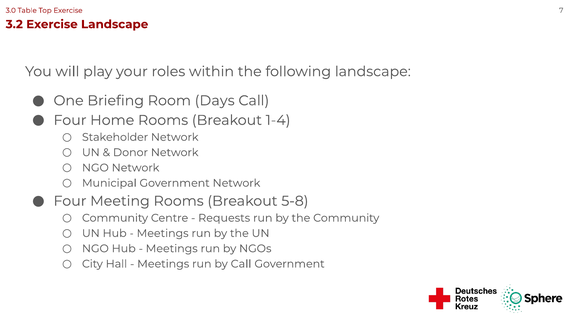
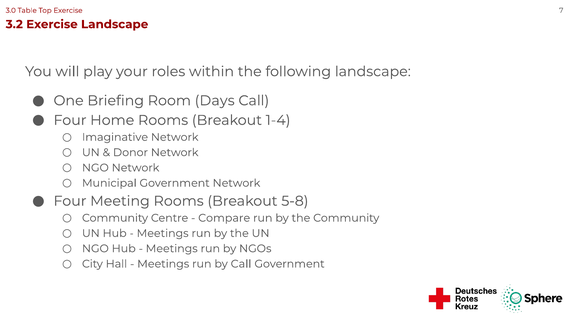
Stakeholder: Stakeholder -> Imaginative
Requests: Requests -> Compare
